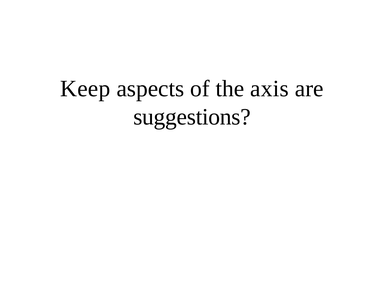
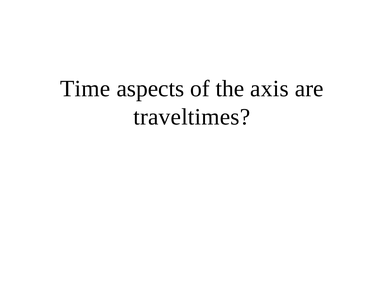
Keep: Keep -> Time
suggestions: suggestions -> traveltimes
